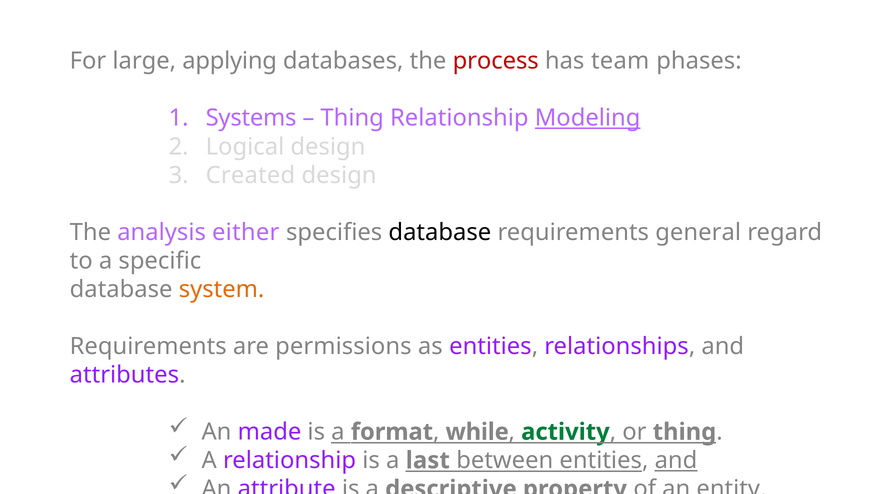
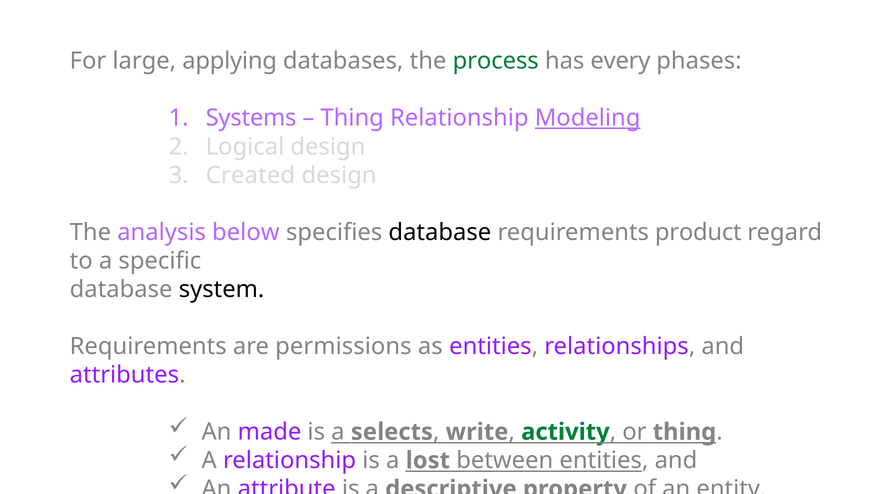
process colour: red -> green
team: team -> every
either: either -> below
general: general -> product
system colour: orange -> black
format: format -> selects
while: while -> write
last: last -> lost
and at (676, 461) underline: present -> none
